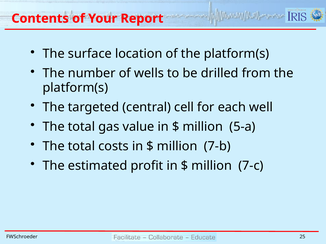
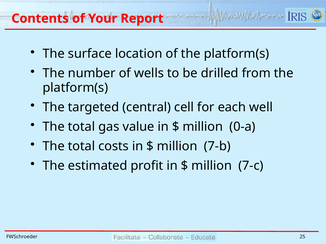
5-a: 5-a -> 0-a
